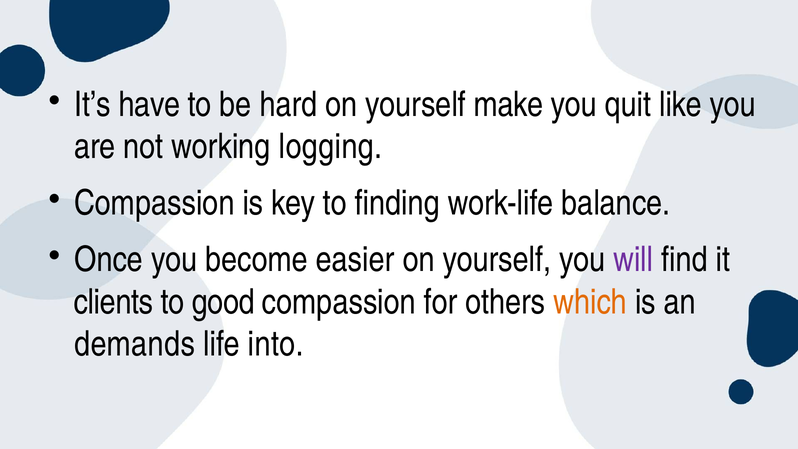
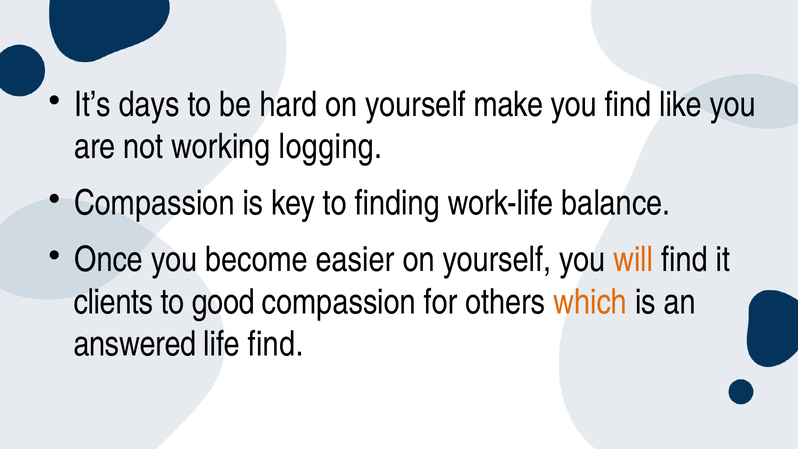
have: have -> days
you quit: quit -> find
will colour: purple -> orange
demands: demands -> answered
life into: into -> find
